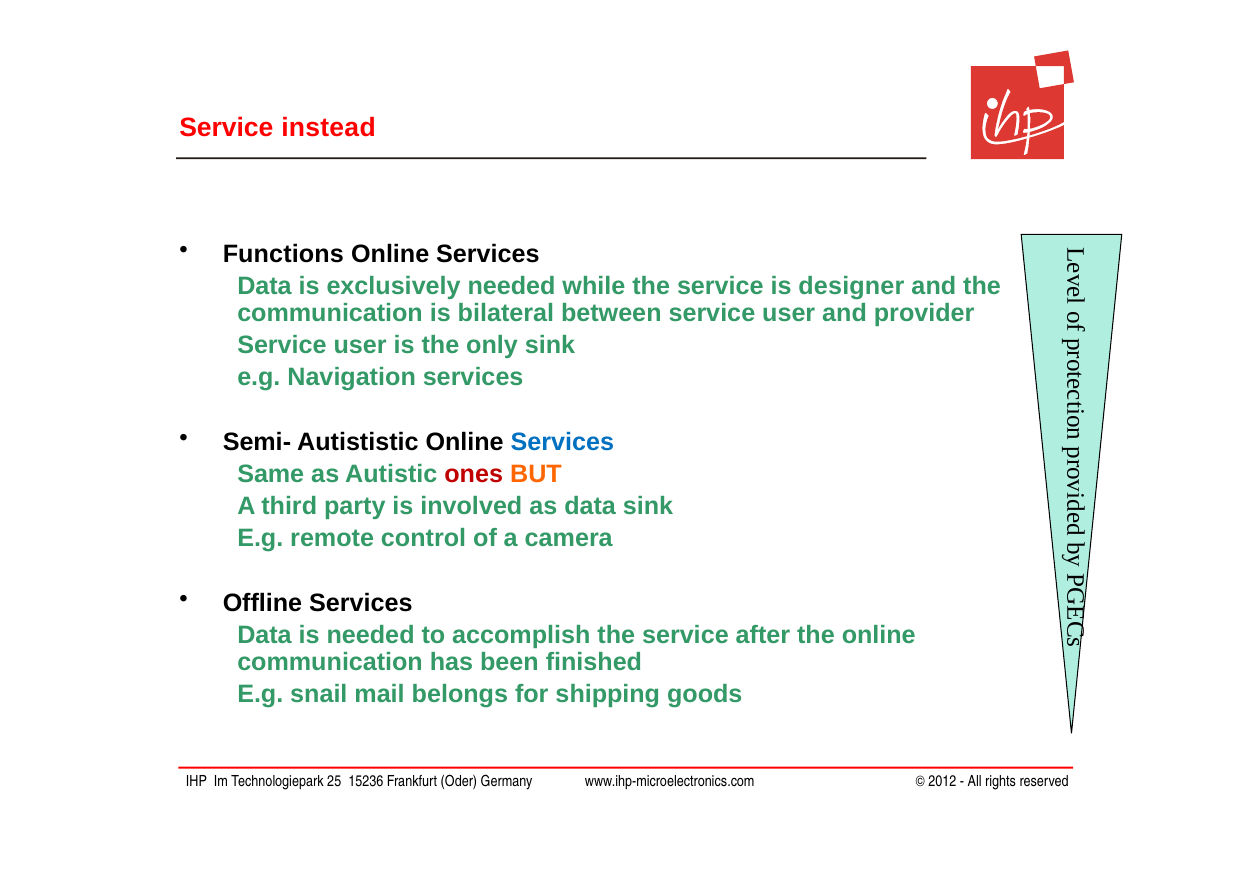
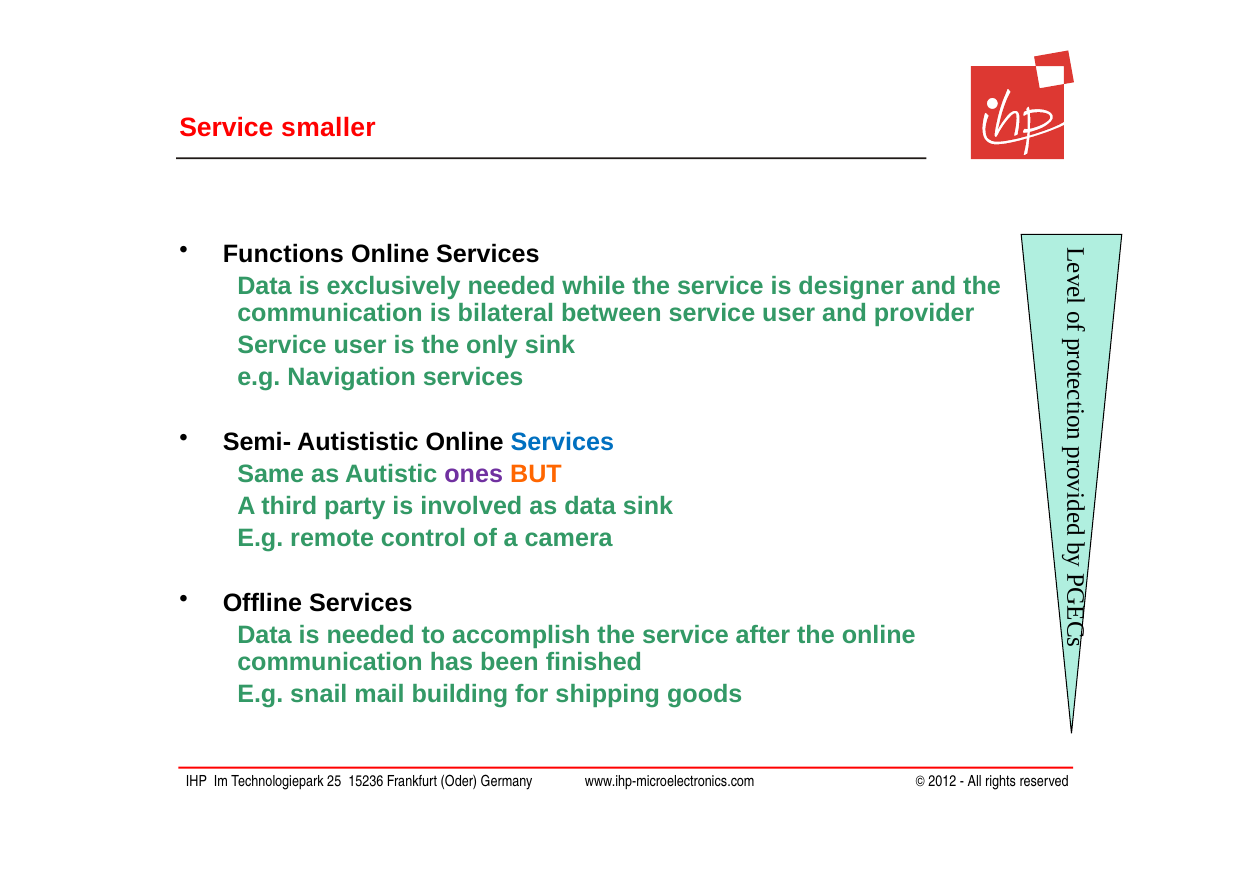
instead: instead -> smaller
ones colour: red -> purple
belongs: belongs -> building
